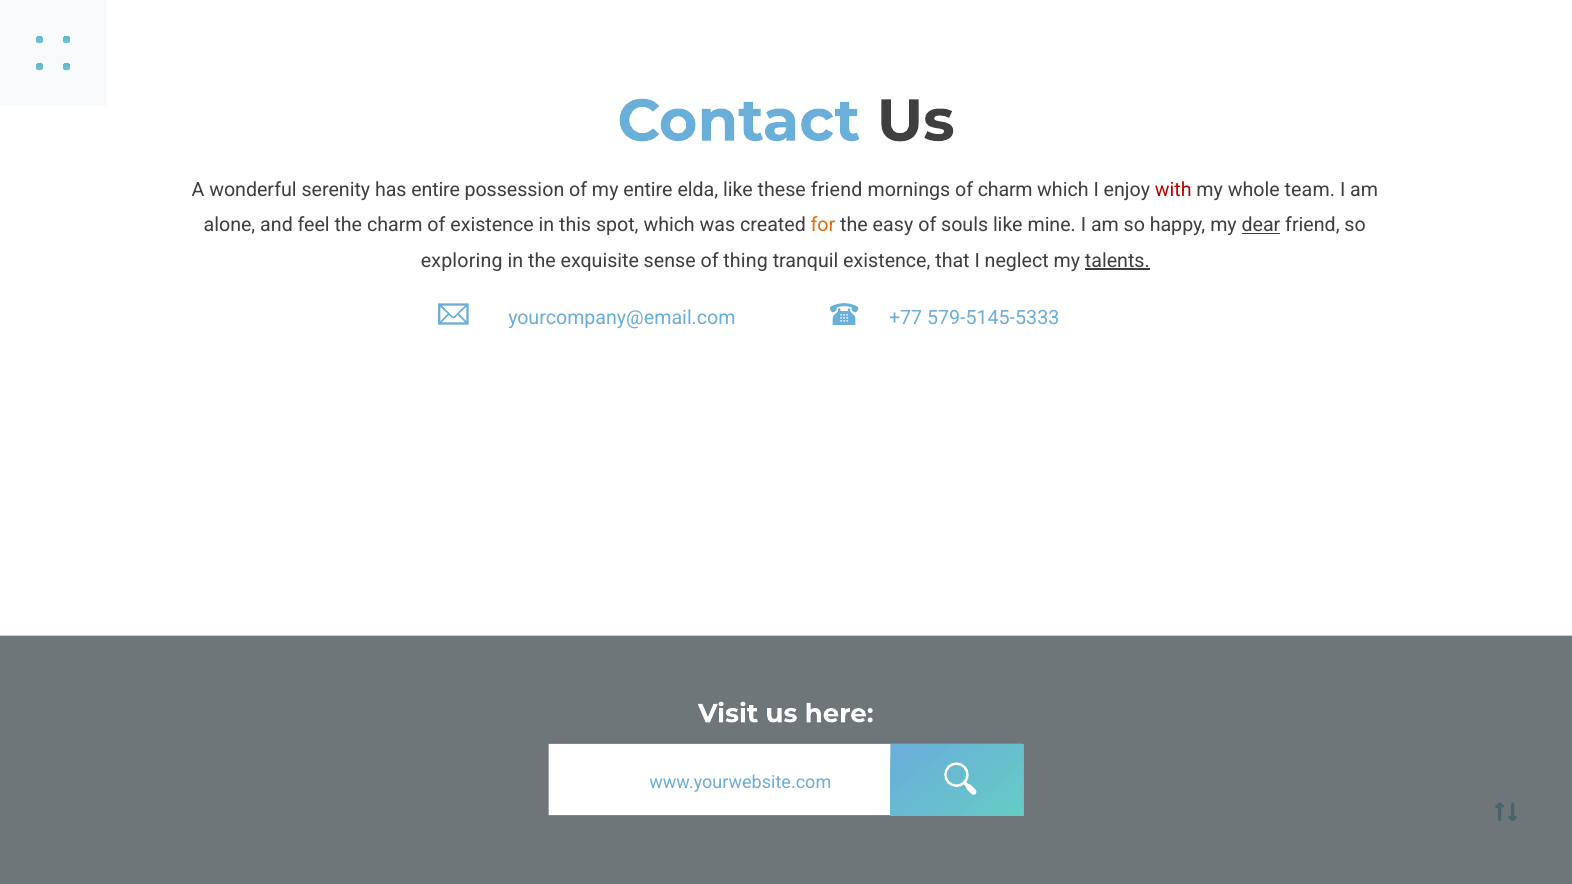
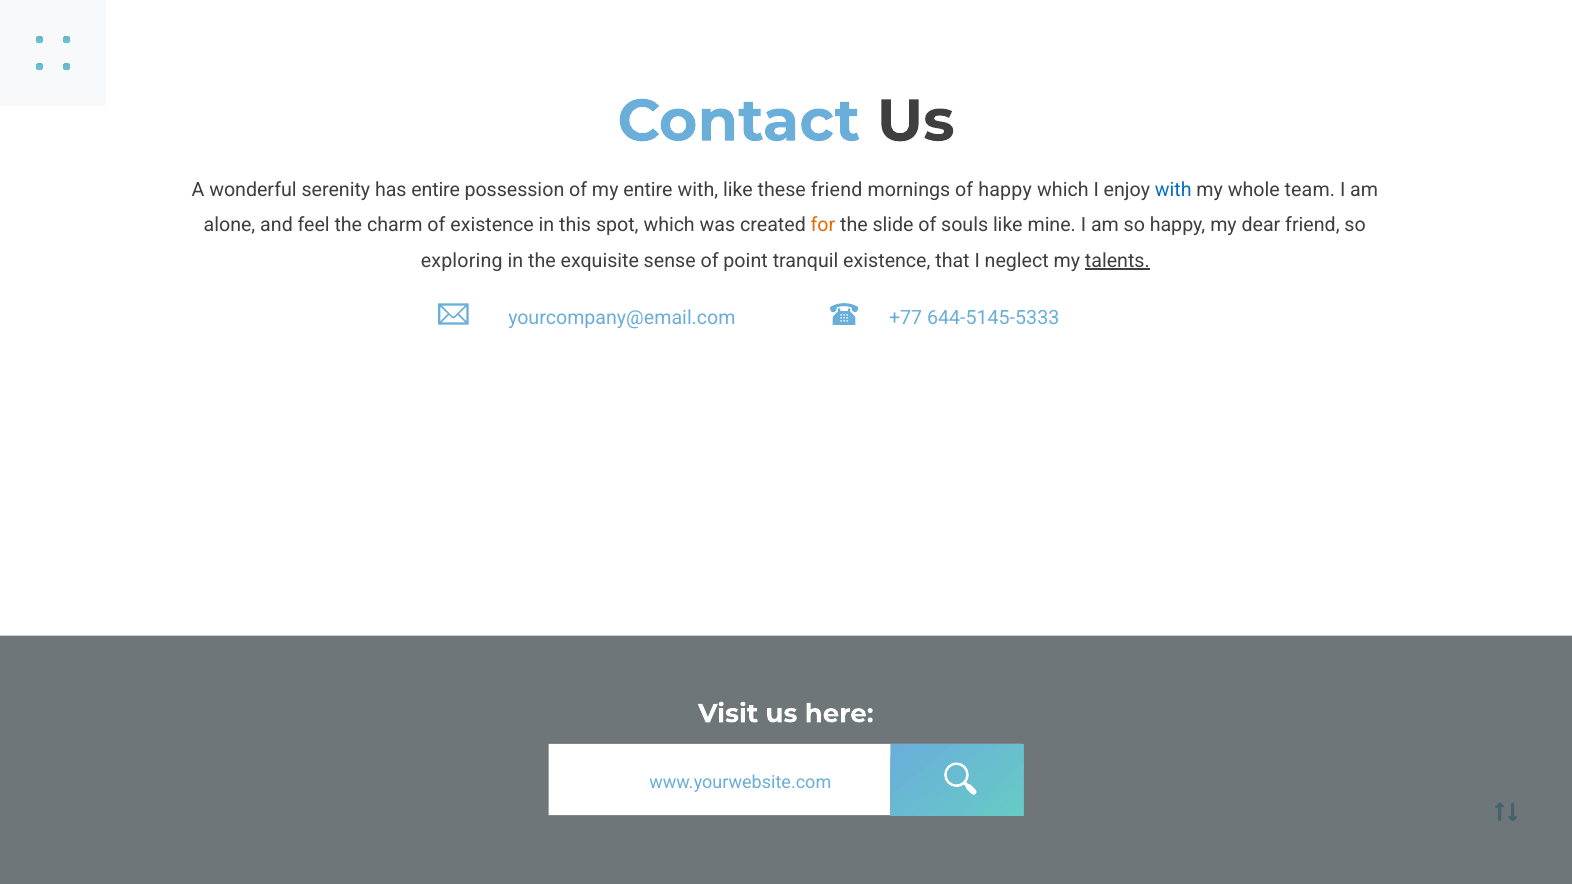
entire elda: elda -> with
of charm: charm -> happy
with at (1173, 190) colour: red -> blue
easy: easy -> slide
dear underline: present -> none
thing: thing -> point
579-5145-5333: 579-5145-5333 -> 644-5145-5333
